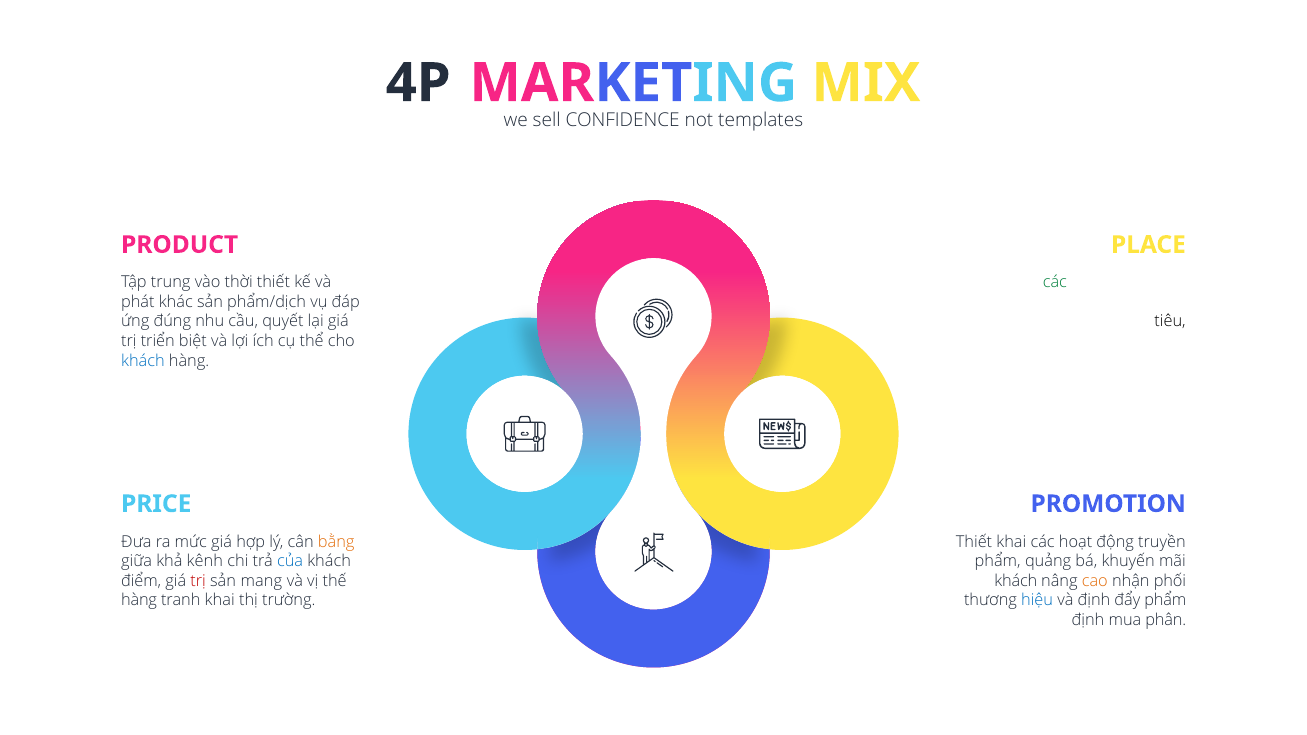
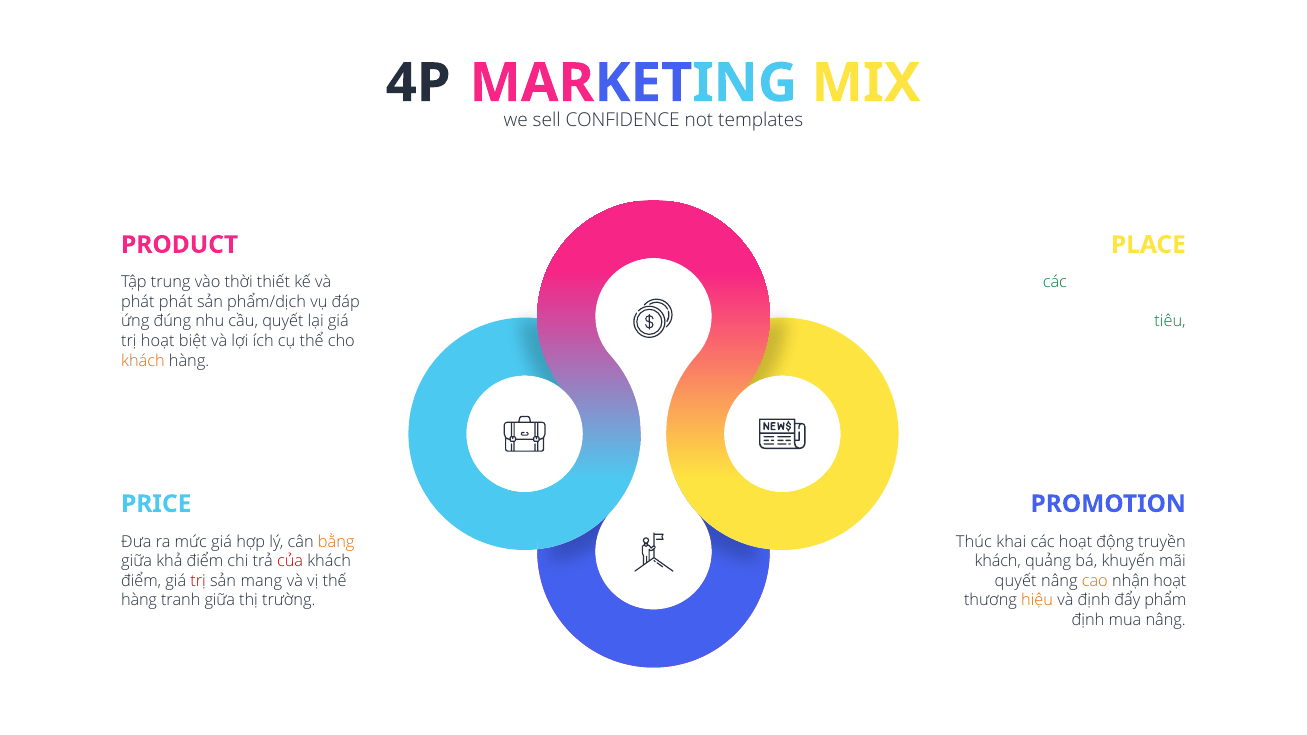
phát khác: khác -> phát
tiêu colour: black -> green
trị triển: triển -> hoạt
khách at (143, 361) colour: blue -> orange
Thiết at (974, 542): Thiết -> Thúc
khả kênh: kênh -> điểm
của colour: blue -> red
phẩm at (998, 561): phẩm -> khách
khách at (1016, 581): khách -> quyết
nhận phối: phối -> hoạt
tranh khai: khai -> giữa
hiệu at (1037, 601) colour: blue -> orange
mua phân: phân -> nâng
